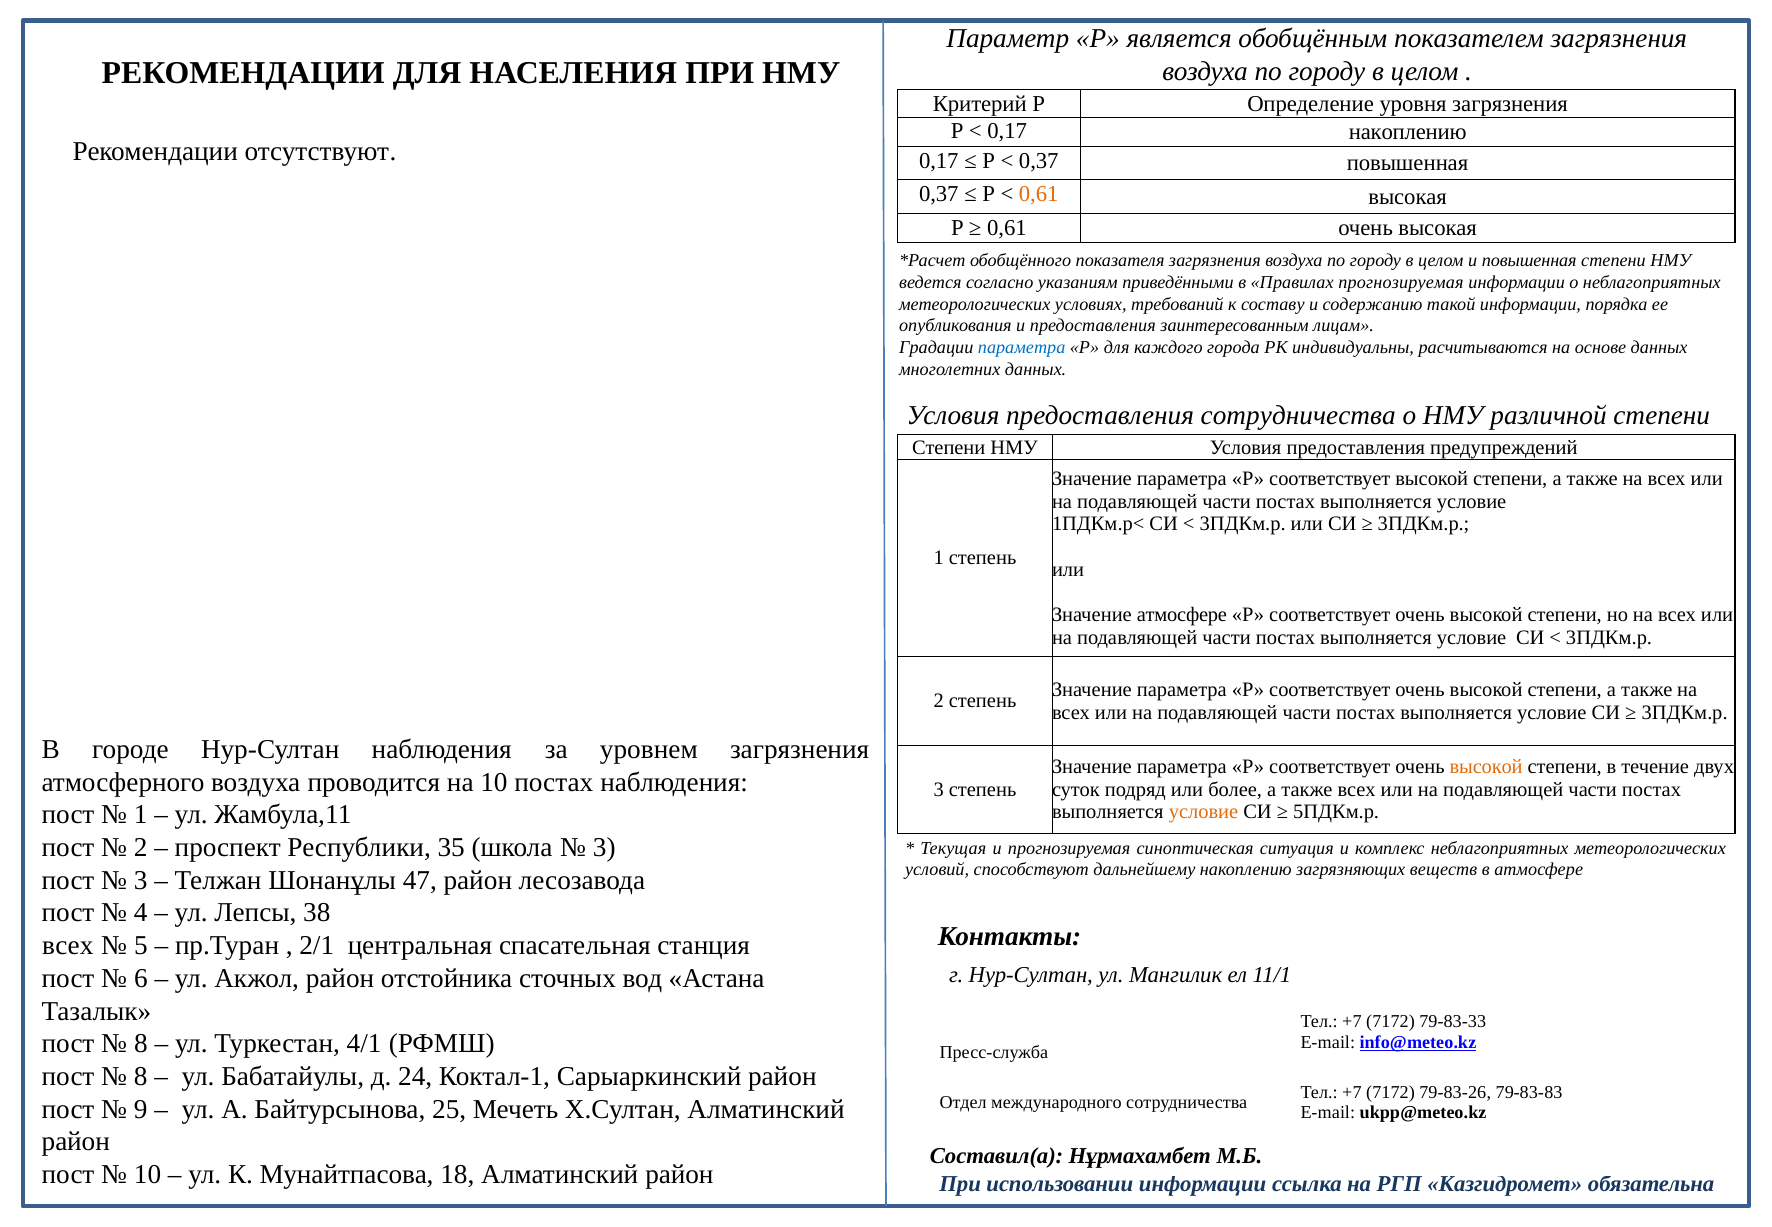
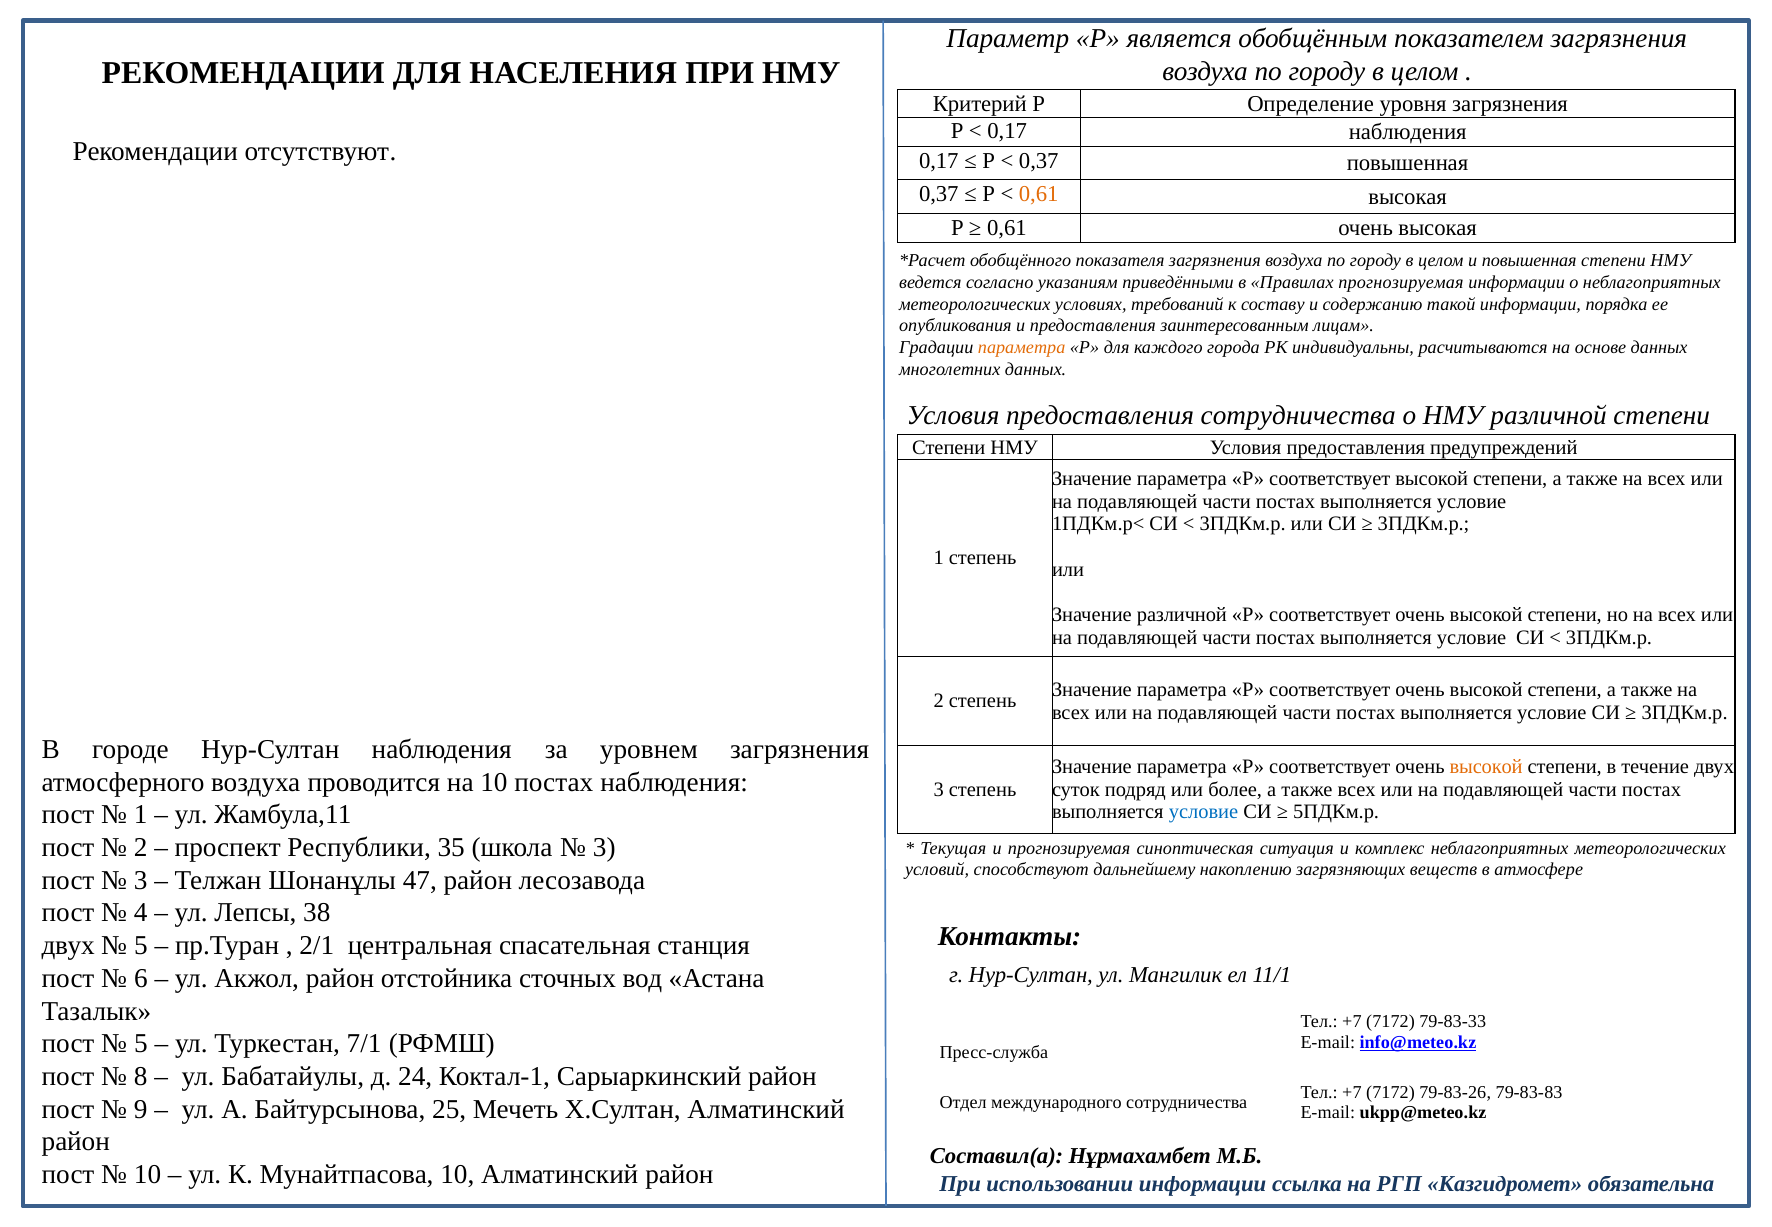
0,17 накоплению: накоплению -> наблюдения
параметра at (1022, 347) colour: blue -> orange
Значение атмосфере: атмосфере -> различной
условие at (1203, 812) colour: orange -> blue
всех at (68, 945): всех -> двух
8 at (141, 1044): 8 -> 5
4/1: 4/1 -> 7/1
Мунайтпасова 18: 18 -> 10
